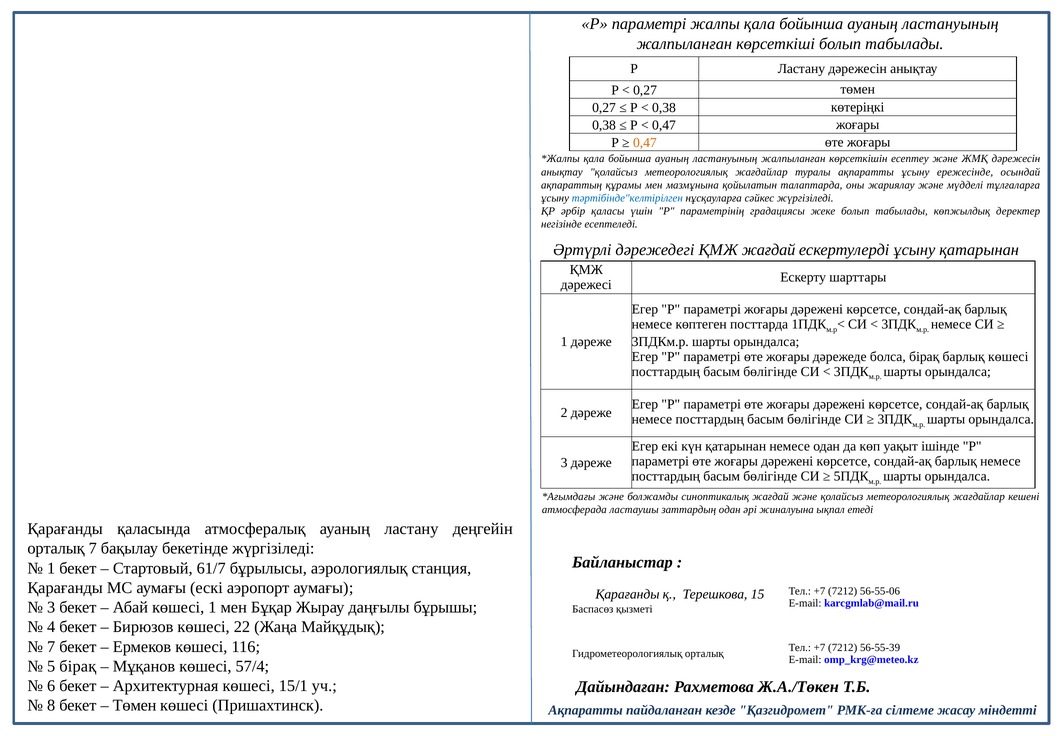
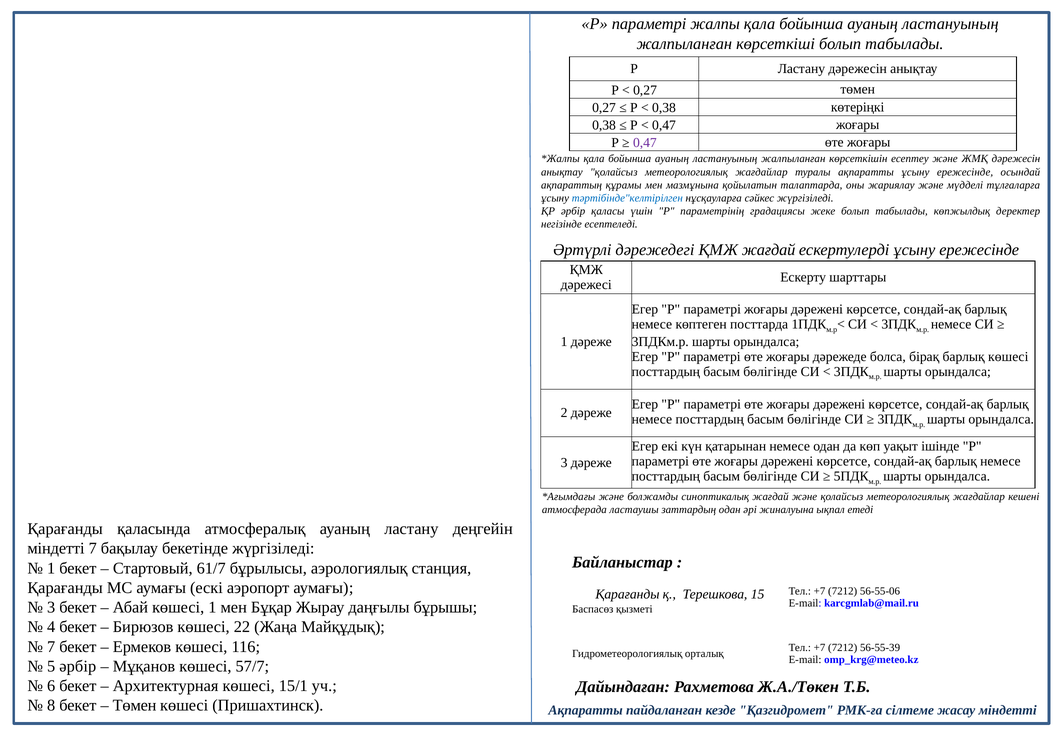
0,47 at (645, 143) colour: orange -> purple
ескертулерді ұсыну қатарынан: қатарынан -> ережесінде
орталық at (56, 548): орталық -> міндетті
5 бірақ: бірақ -> әрбір
57/4: 57/4 -> 57/7
